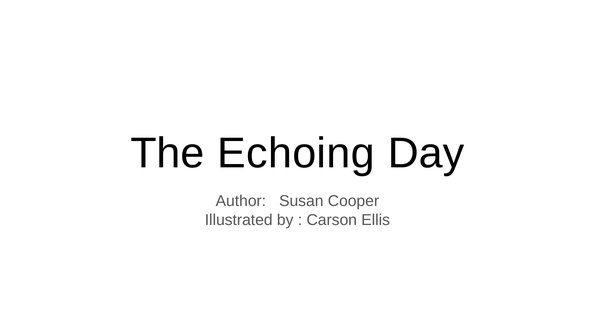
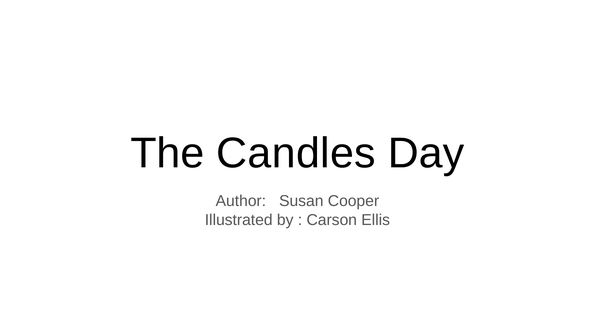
Echoing: Echoing -> Candles
